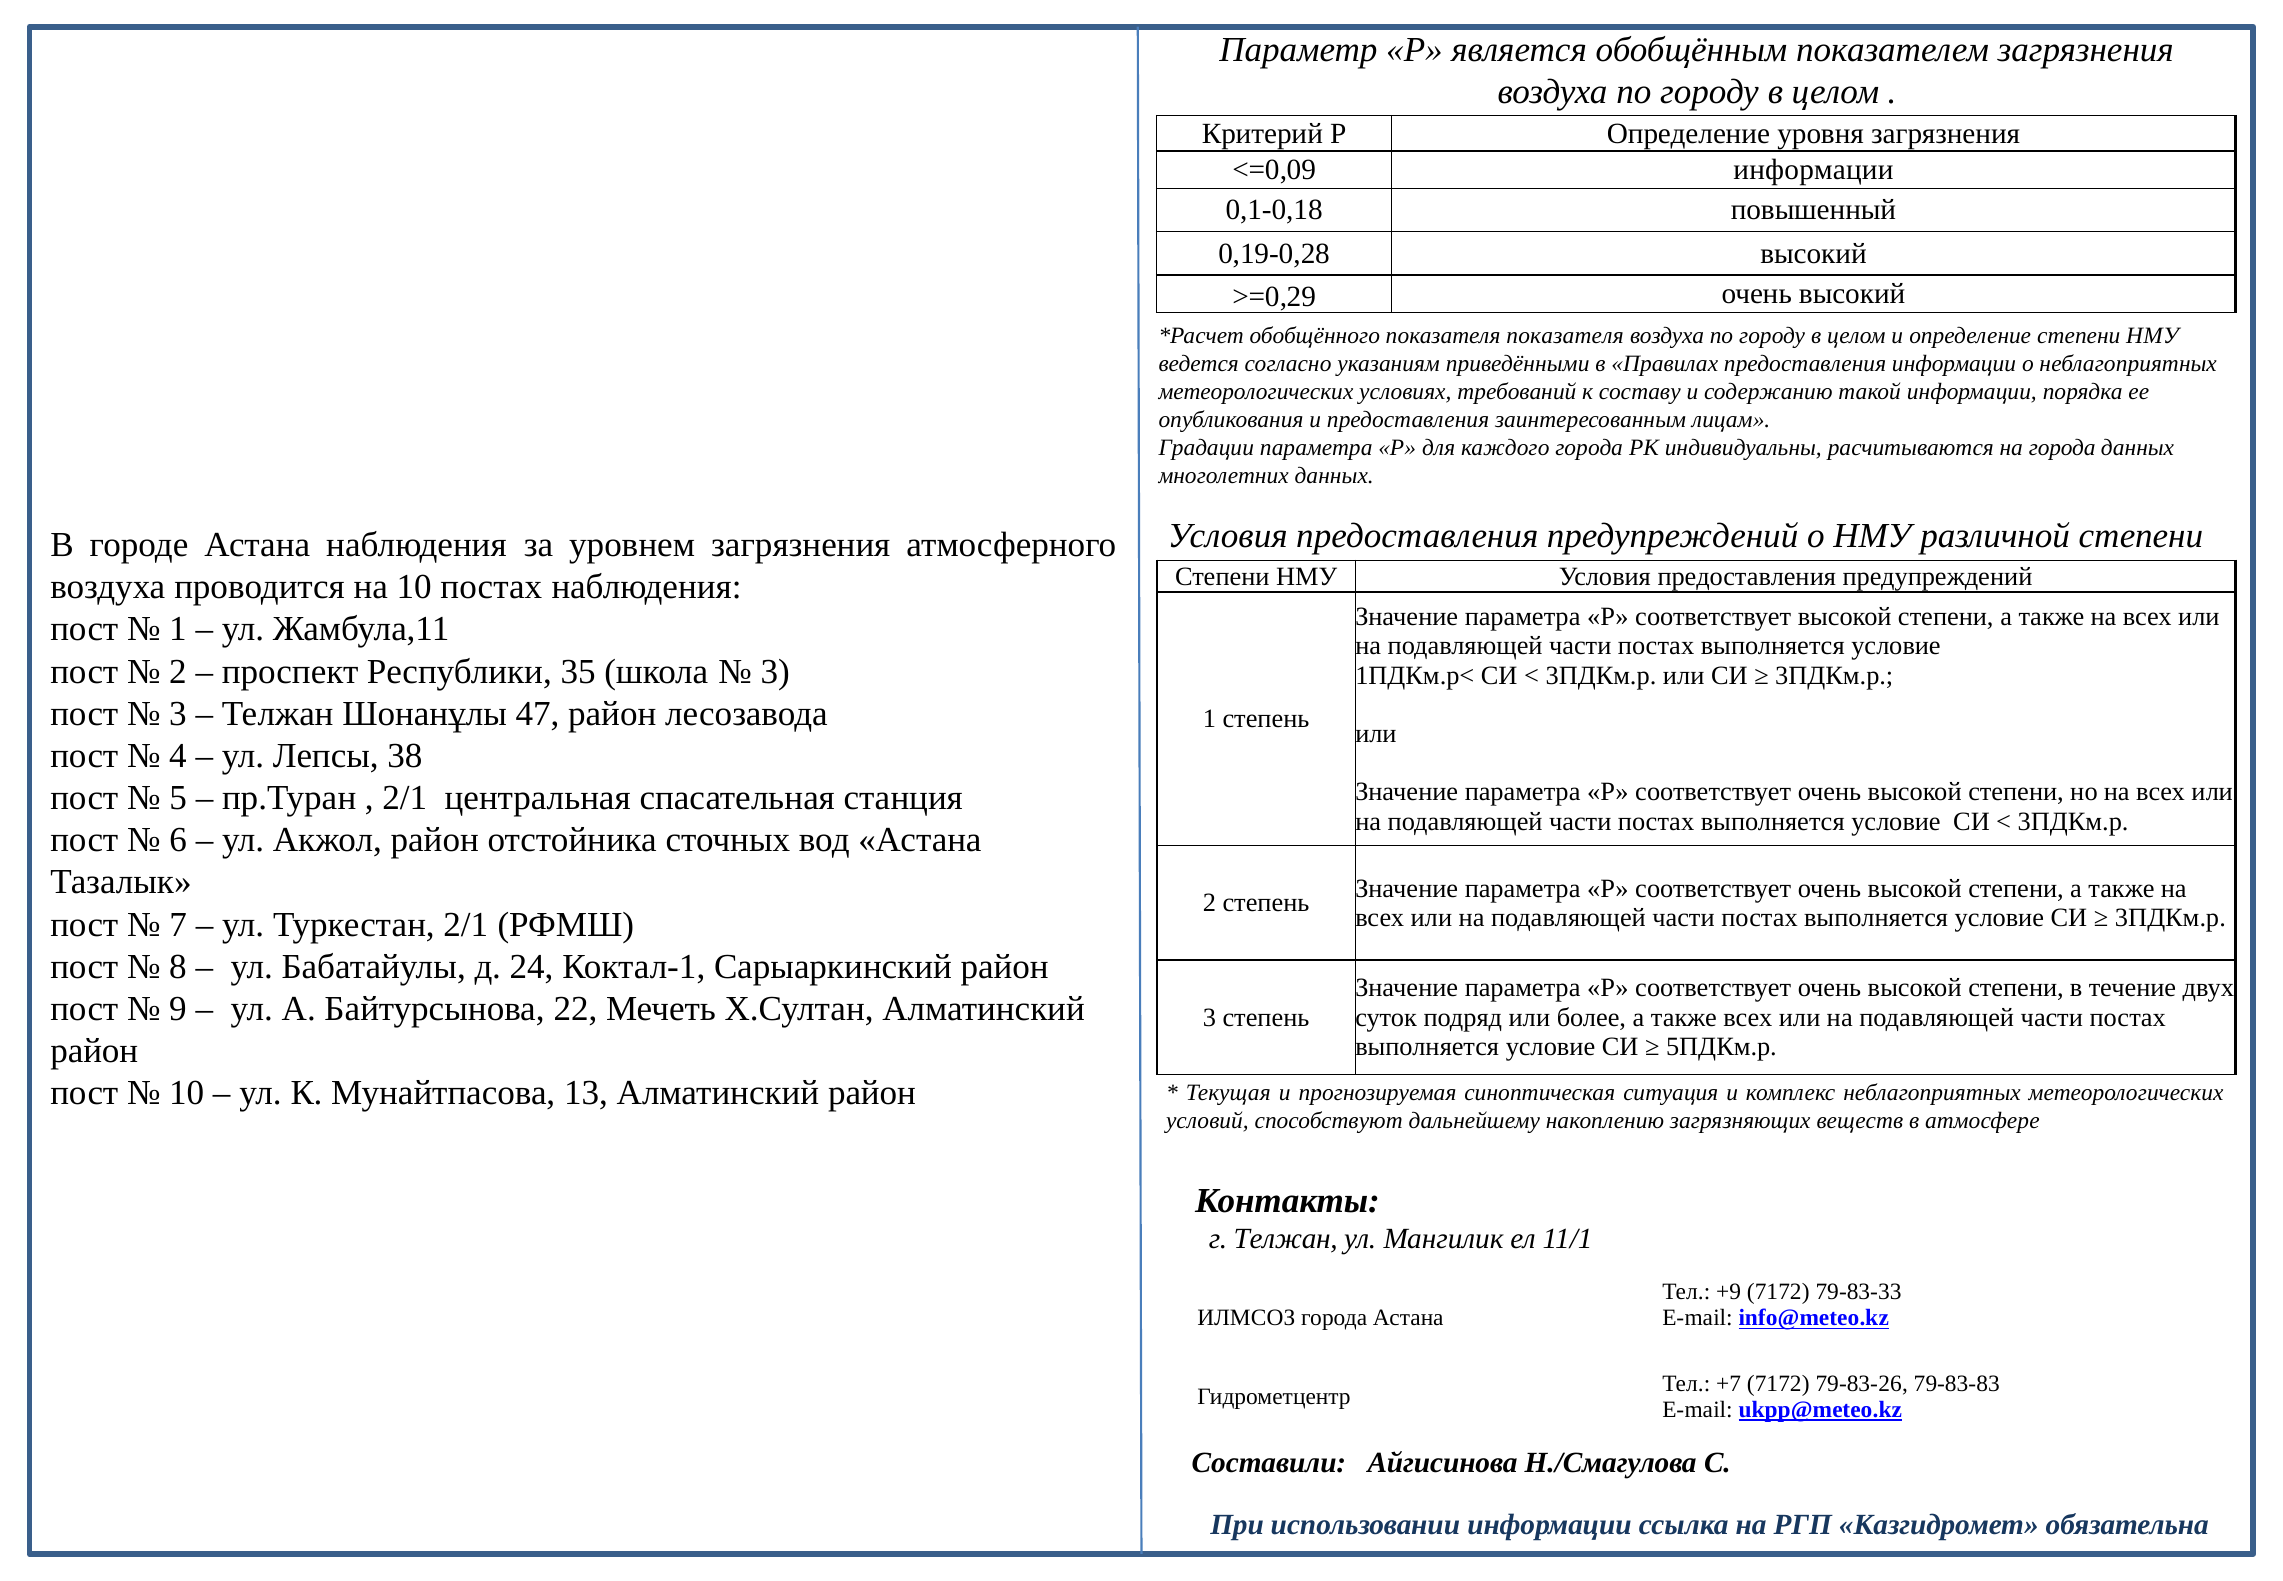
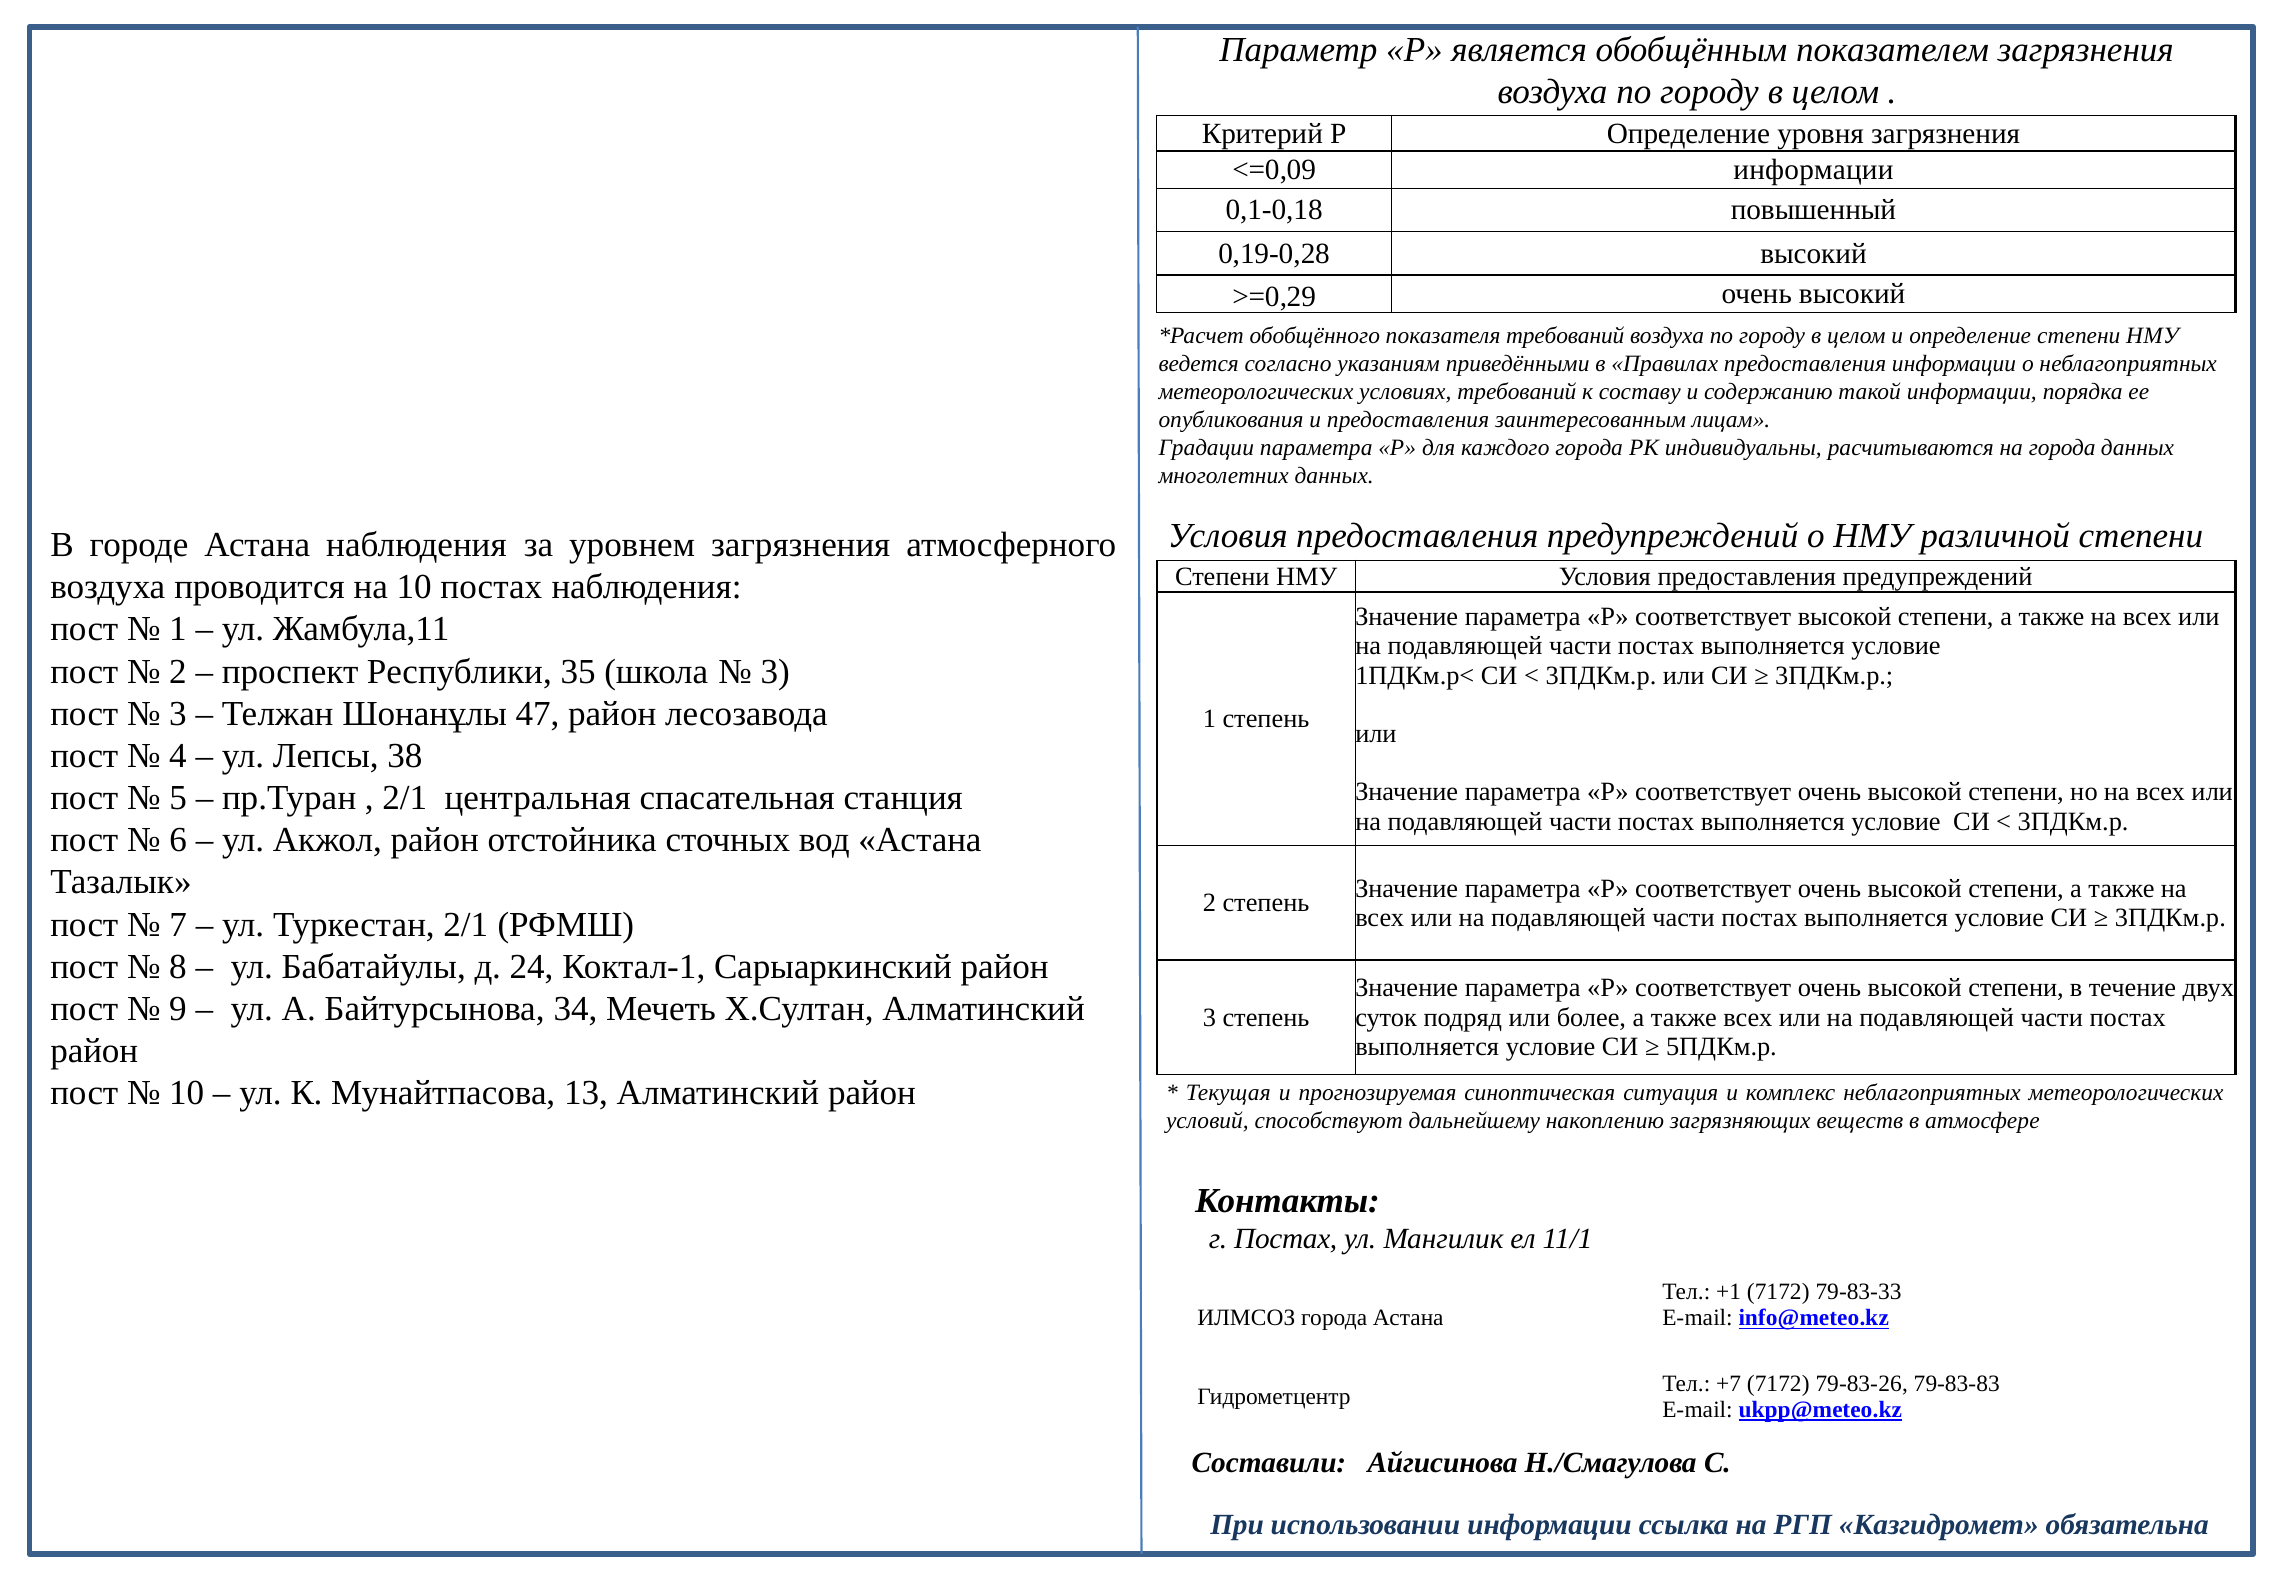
показателя показателя: показателя -> требований
22: 22 -> 34
г Телжан: Телжан -> Постах
+9: +9 -> +1
